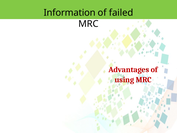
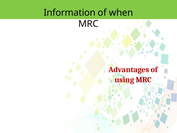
failed: failed -> when
